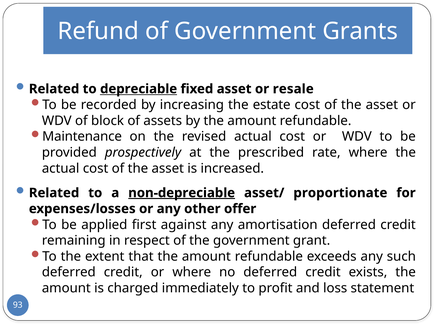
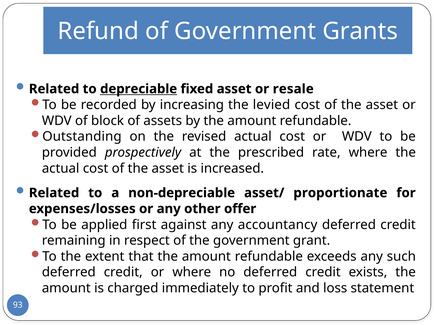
estate: estate -> levied
Maintenance: Maintenance -> Outstanding
non-depreciable underline: present -> none
amortisation: amortisation -> accountancy
